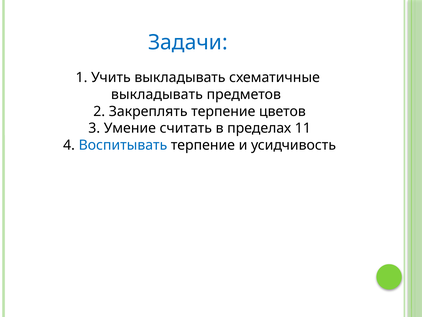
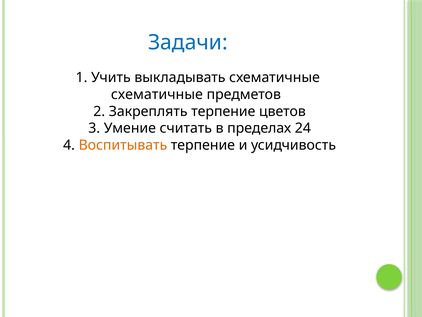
выкладывать at (157, 94): выкладывать -> схематичные
11: 11 -> 24
Воспитывать colour: blue -> orange
